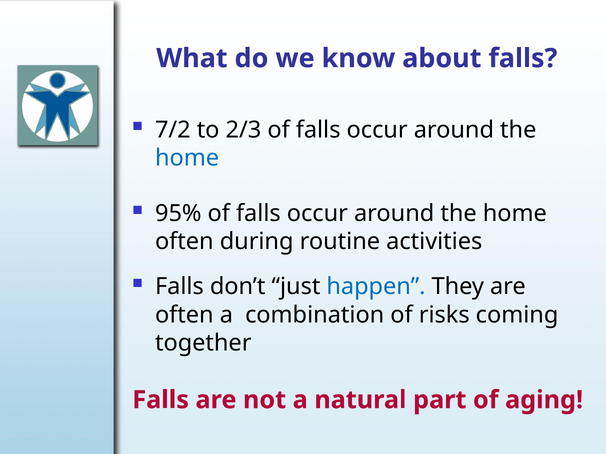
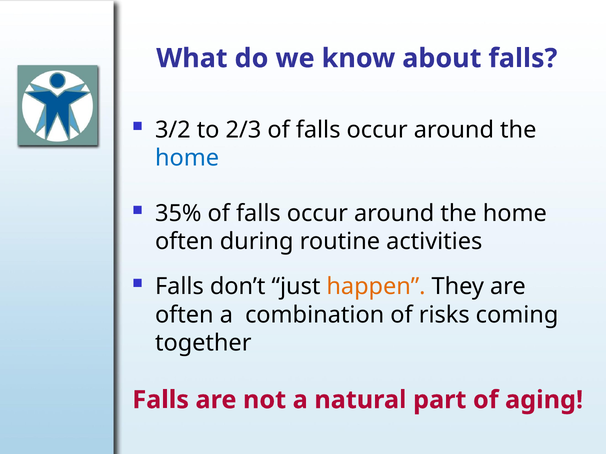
7/2: 7/2 -> 3/2
95%: 95% -> 35%
happen colour: blue -> orange
